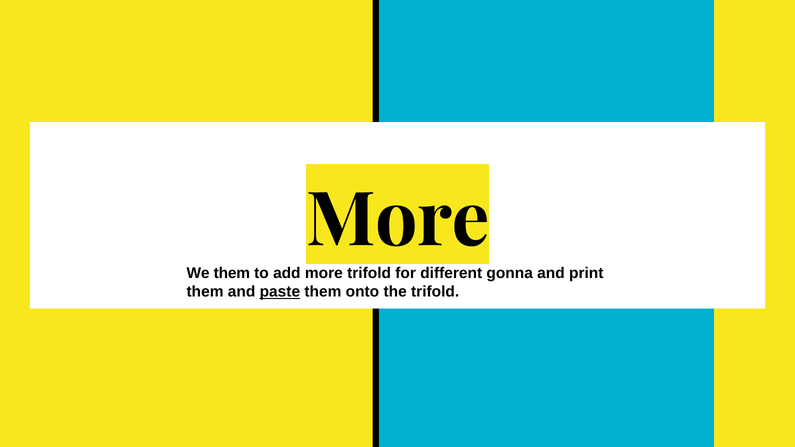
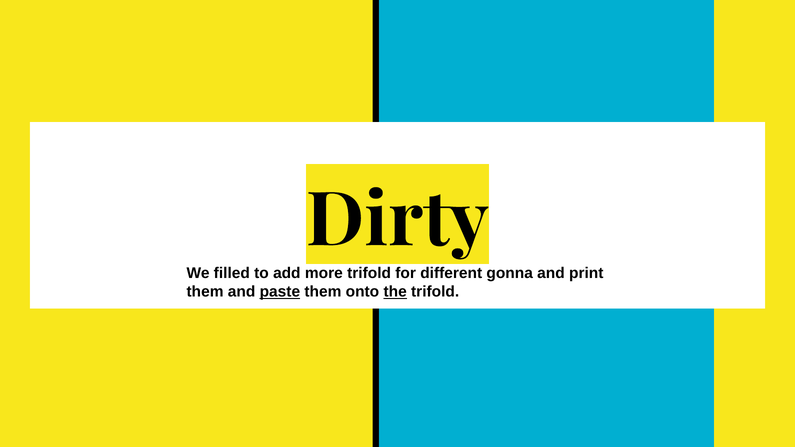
More at (398, 221): More -> Dirty
We them: them -> filled
the underline: none -> present
